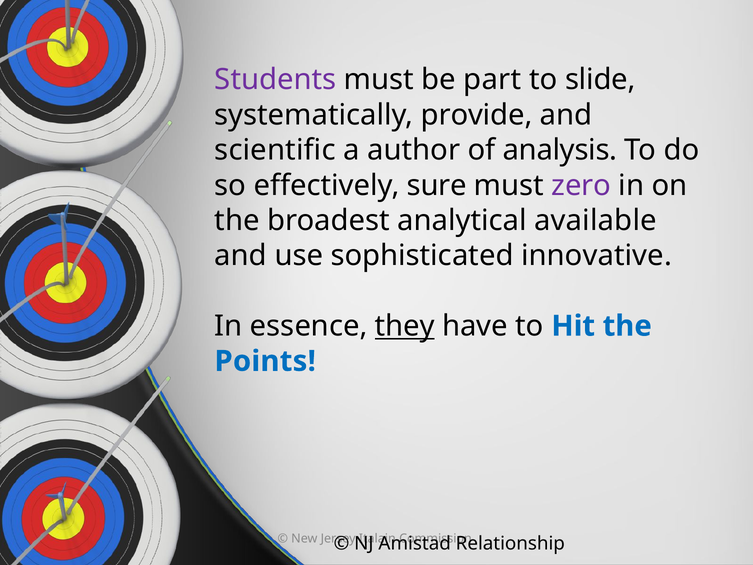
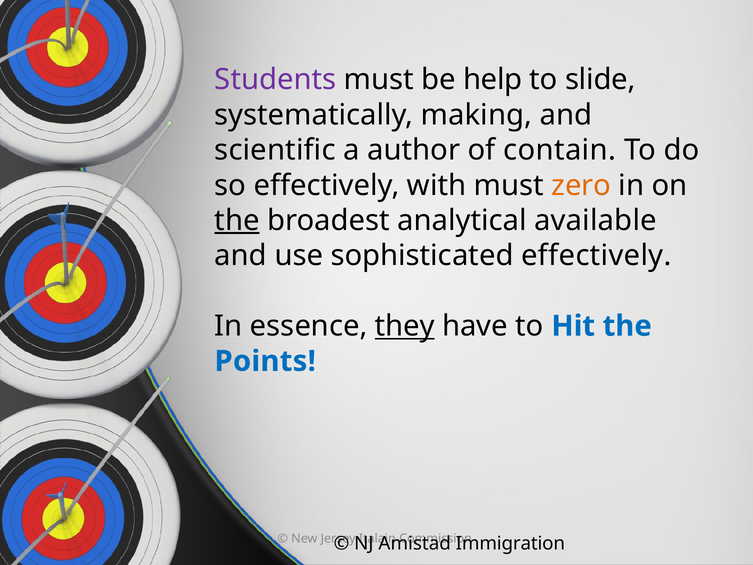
part: part -> help
provide: provide -> making
analysis: analysis -> contain
sure: sure -> with
zero colour: purple -> orange
the at (237, 220) underline: none -> present
sophisticated innovative: innovative -> effectively
Relationship: Relationship -> Immigration
